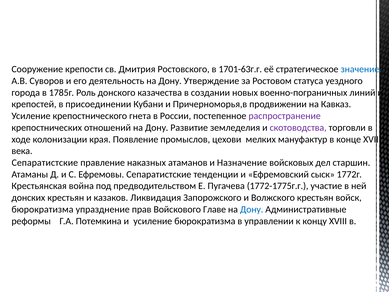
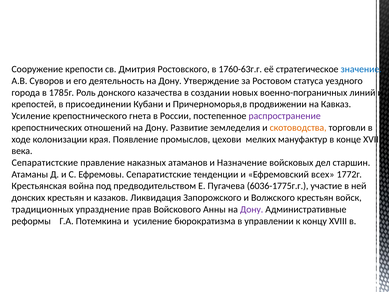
1701-63г.г: 1701-63г.г -> 1760-63г.г
скотоводства colour: purple -> orange
сыск: сыск -> всех
1772-1775г.г: 1772-1775г.г -> 6036-1775г.г
бюрократизма at (42, 209): бюрократизма -> традиционных
Главе: Главе -> Анны
Дону at (252, 209) colour: blue -> purple
